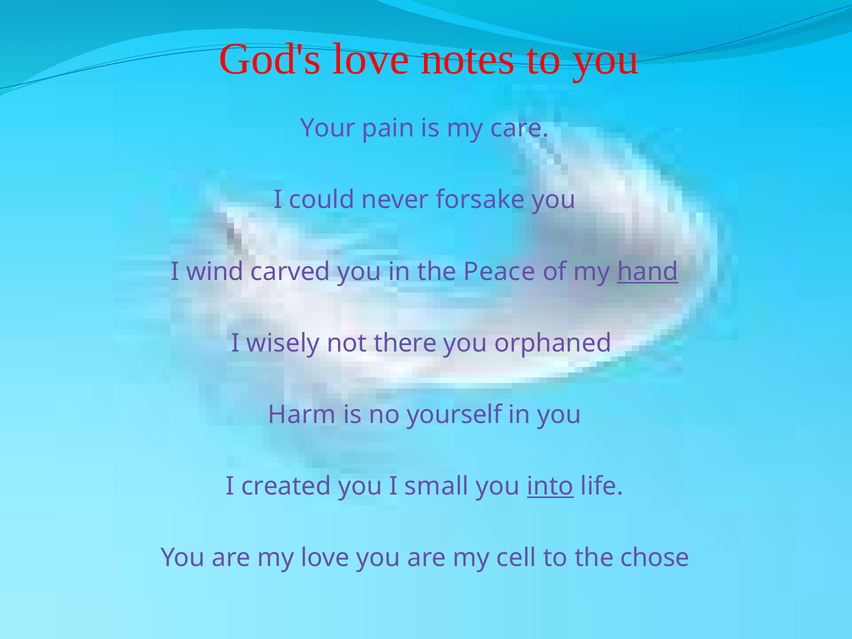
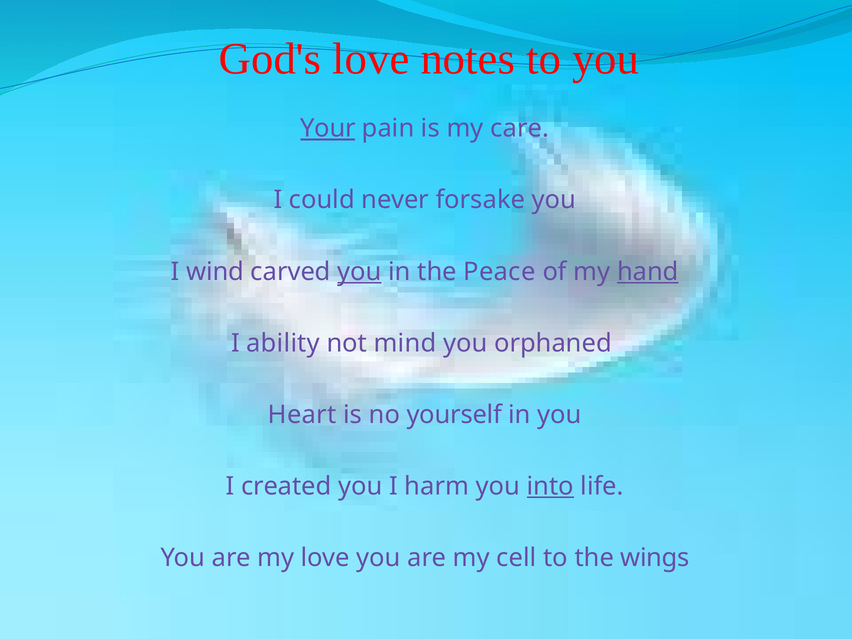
Your underline: none -> present
you at (359, 272) underline: none -> present
wisely: wisely -> ability
there: there -> mind
Harm: Harm -> Heart
small: small -> harm
chose: chose -> wings
